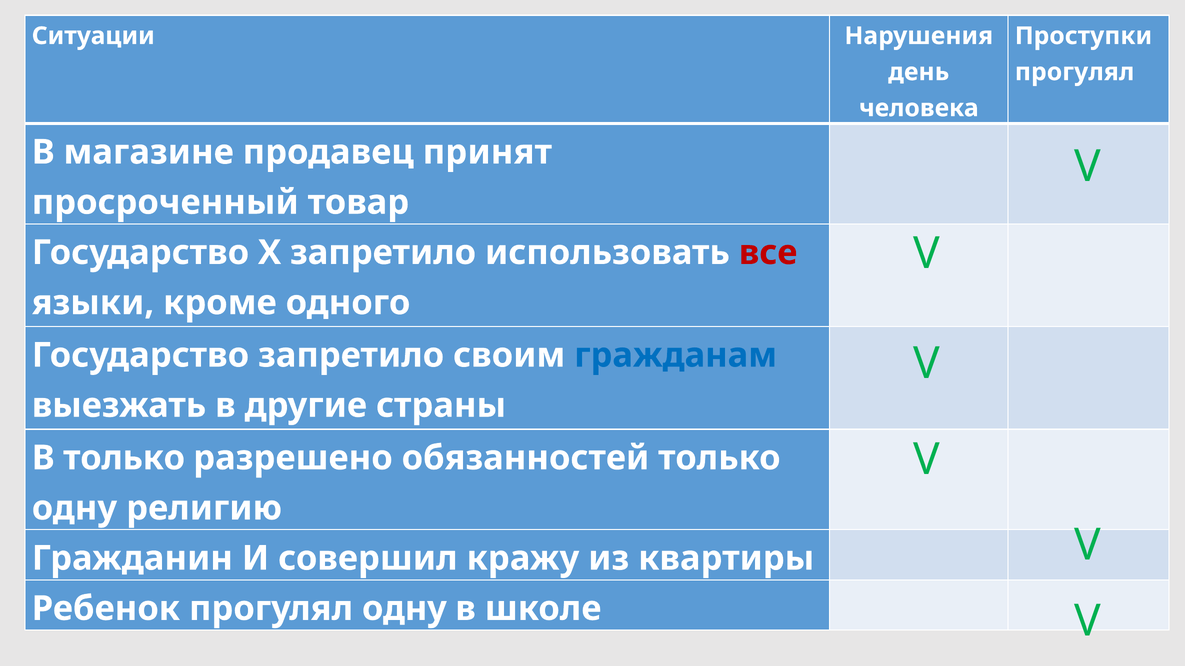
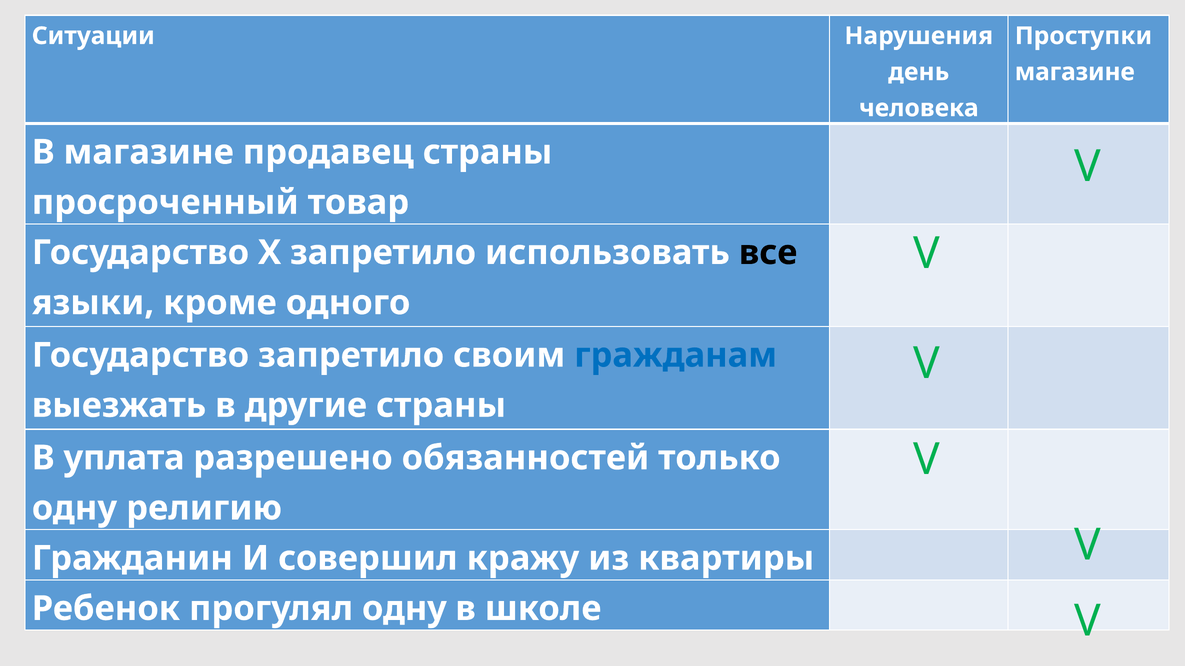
прогулял at (1075, 72): прогулял -> магазине
продавец принят: принят -> страны
все colour: red -> black
В только: только -> уплата
